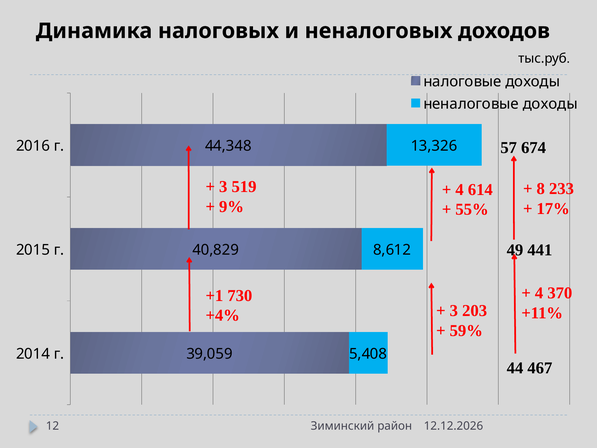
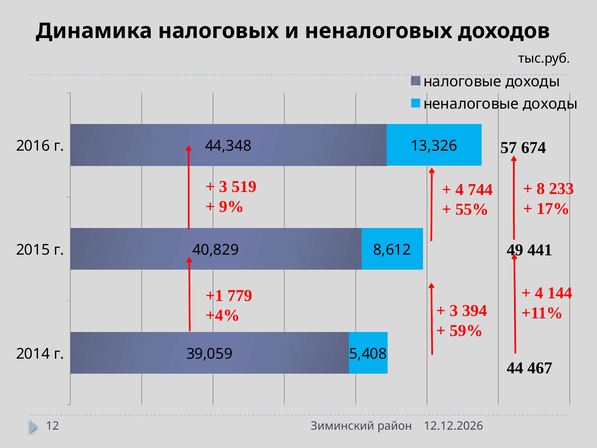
614: 614 -> 744
370: 370 -> 144
730: 730 -> 779
203: 203 -> 394
